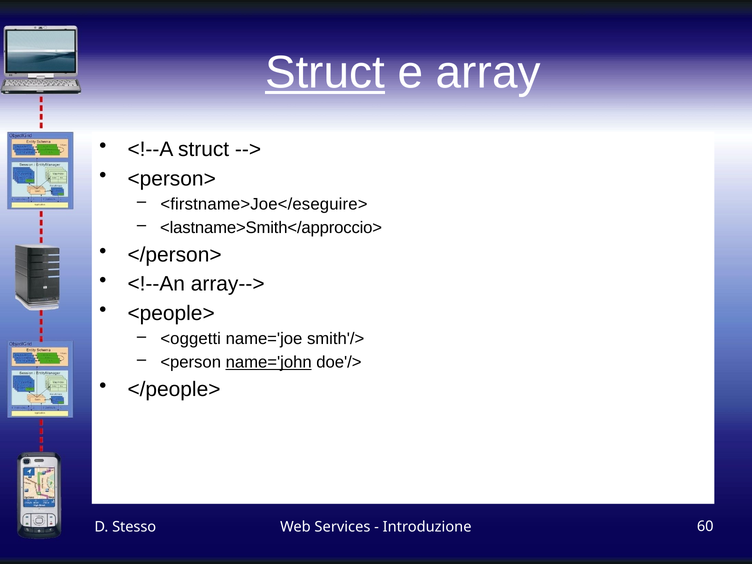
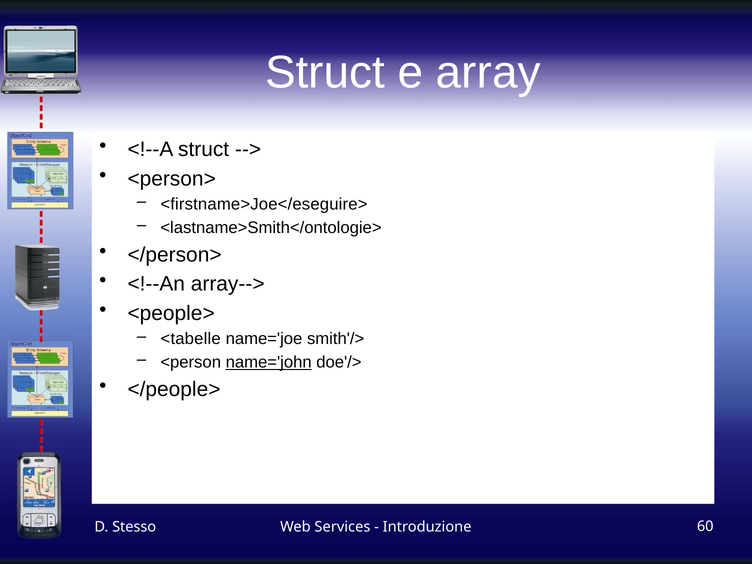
Struct at (325, 73) underline: present -> none
<lastname>Smith</approccio>: <lastname>Smith</approccio> -> <lastname>Smith</ontologie>
<oggetti: <oggetti -> <tabelle
